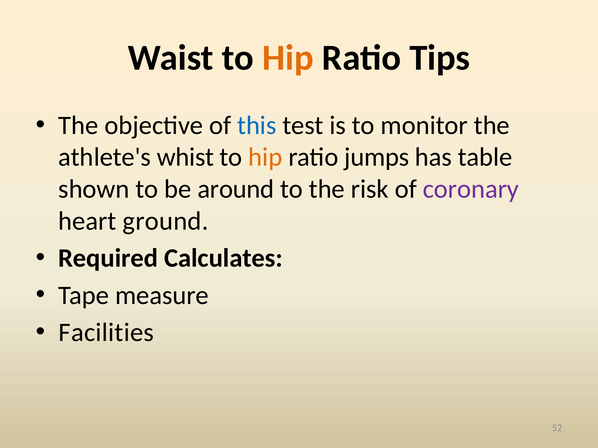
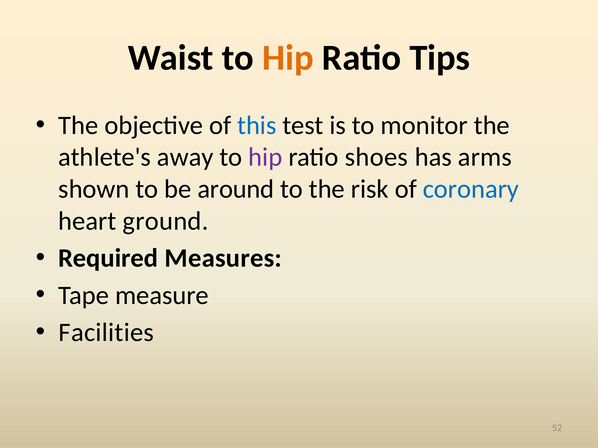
whist: whist -> away
hip at (265, 157) colour: orange -> purple
jumps: jumps -> shoes
table: table -> arms
coronary colour: purple -> blue
Calculates: Calculates -> Measures
